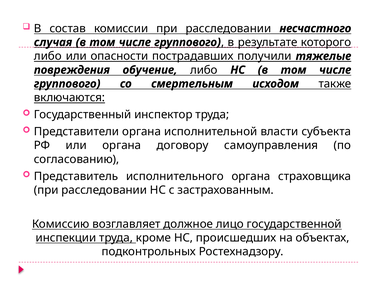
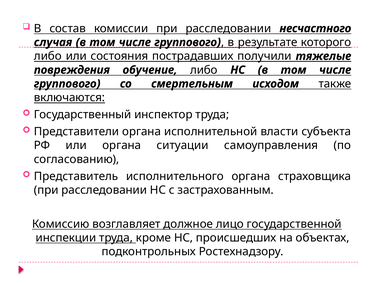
опасности: опасности -> состояния
договору: договору -> ситуации
